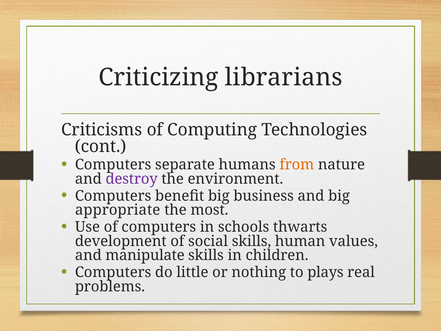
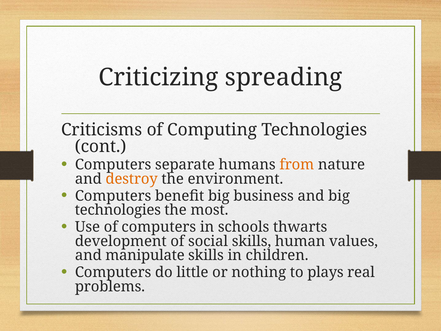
librarians: librarians -> spreading
destroy colour: purple -> orange
appropriate at (118, 210): appropriate -> technologies
